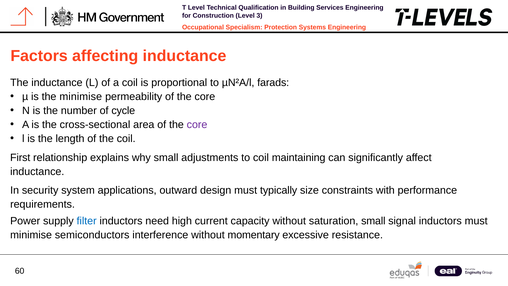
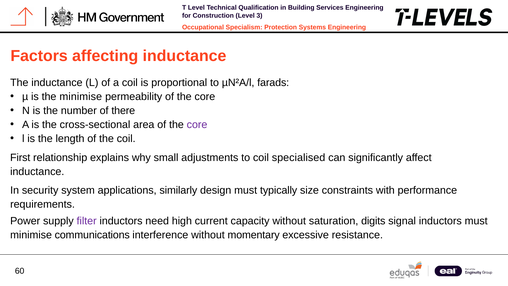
cycle: cycle -> there
maintaining: maintaining -> specialised
outward: outward -> similarly
filter colour: blue -> purple
saturation small: small -> digits
semiconductors: semiconductors -> communications
